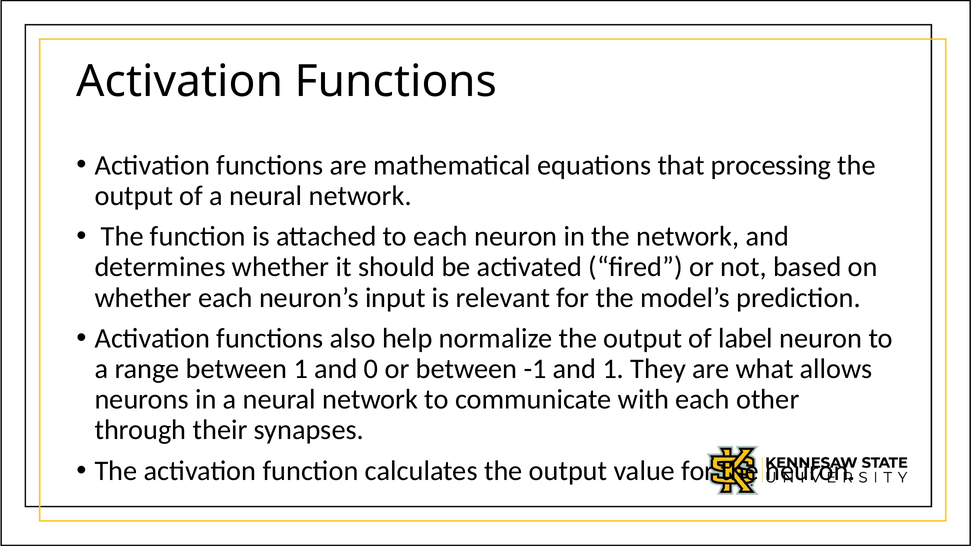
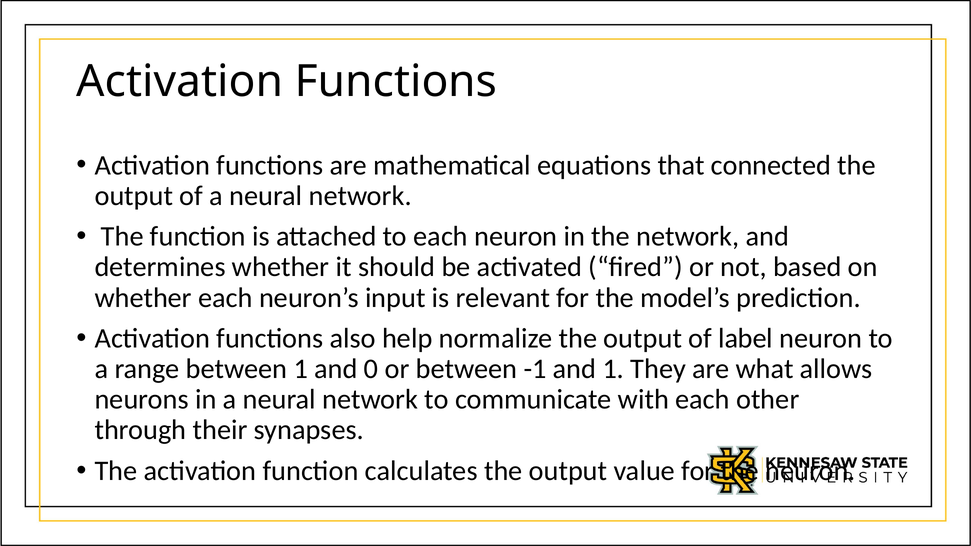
processing: processing -> connected
